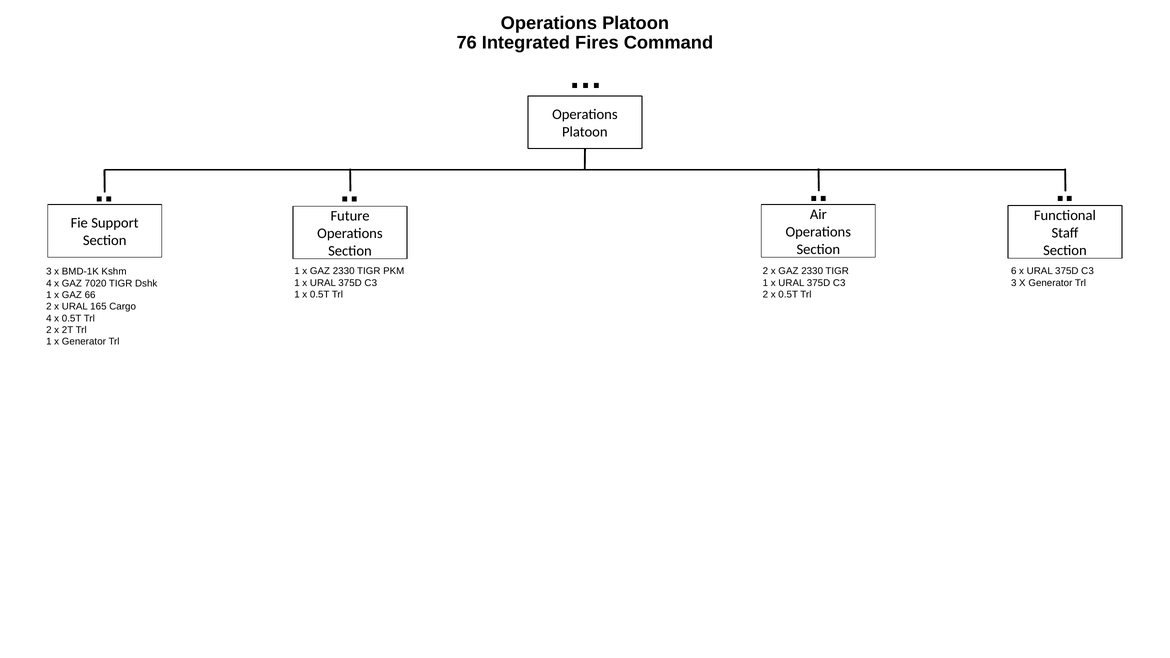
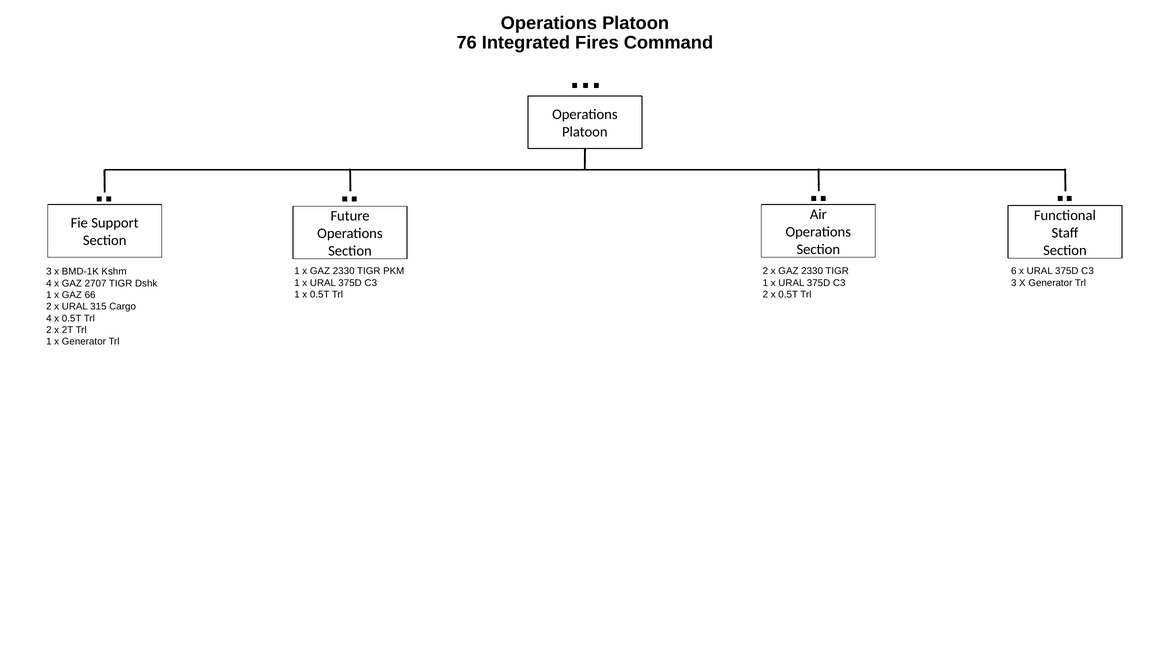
7020: 7020 -> 2707
165: 165 -> 315
